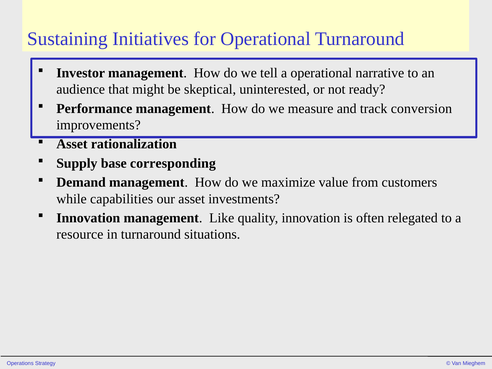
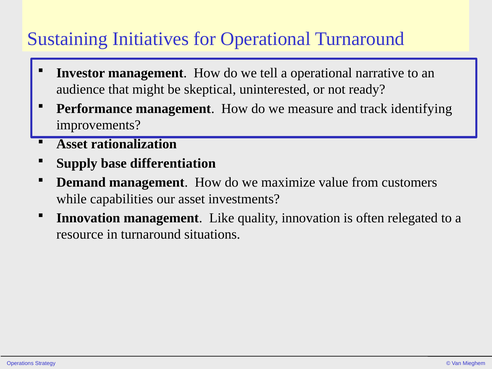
conversion: conversion -> identifying
corresponding: corresponding -> differentiation
